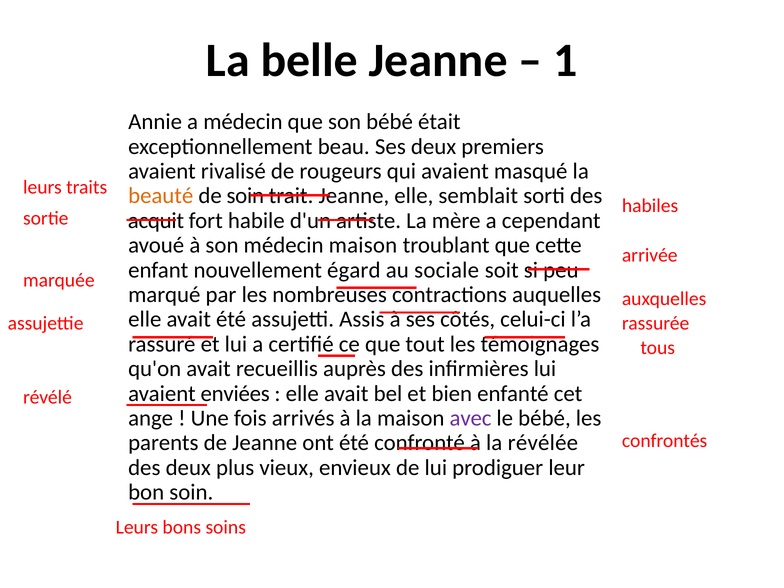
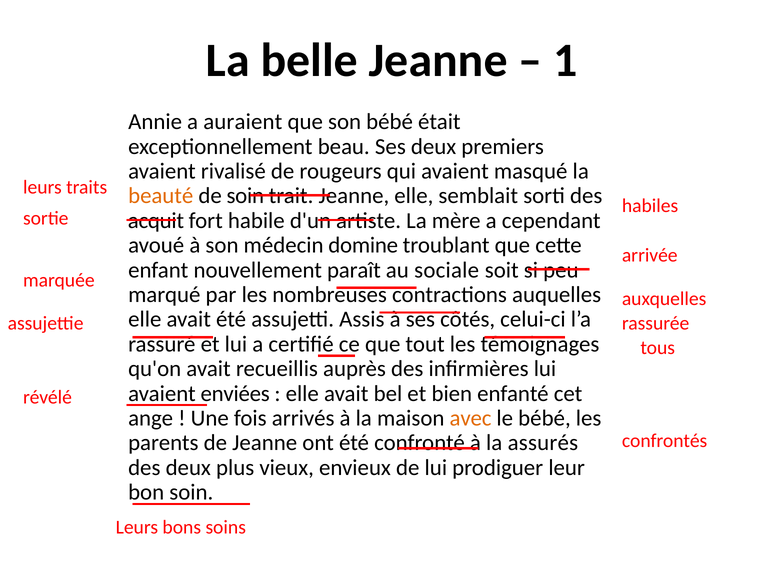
a médecin: médecin -> auraient
médecin maison: maison -> domine
égard: égard -> paraît
avec colour: purple -> orange
révélée: révélée -> assurés
